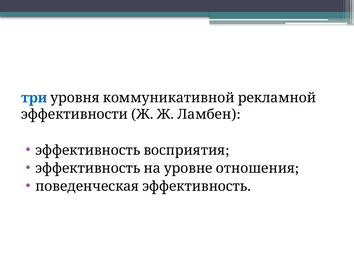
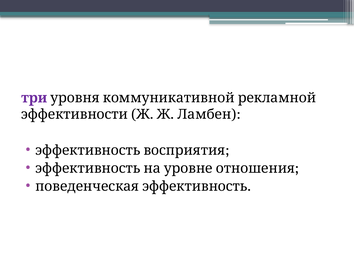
три colour: blue -> purple
